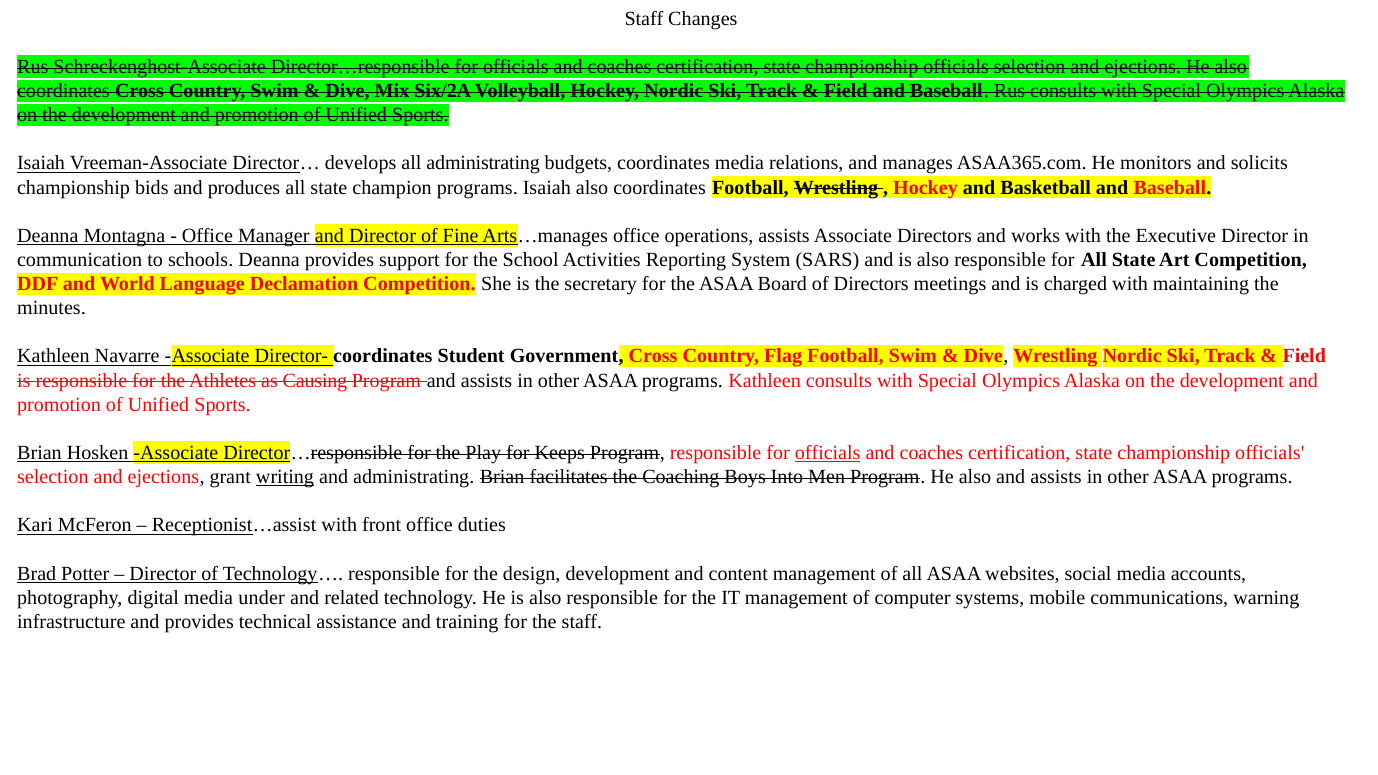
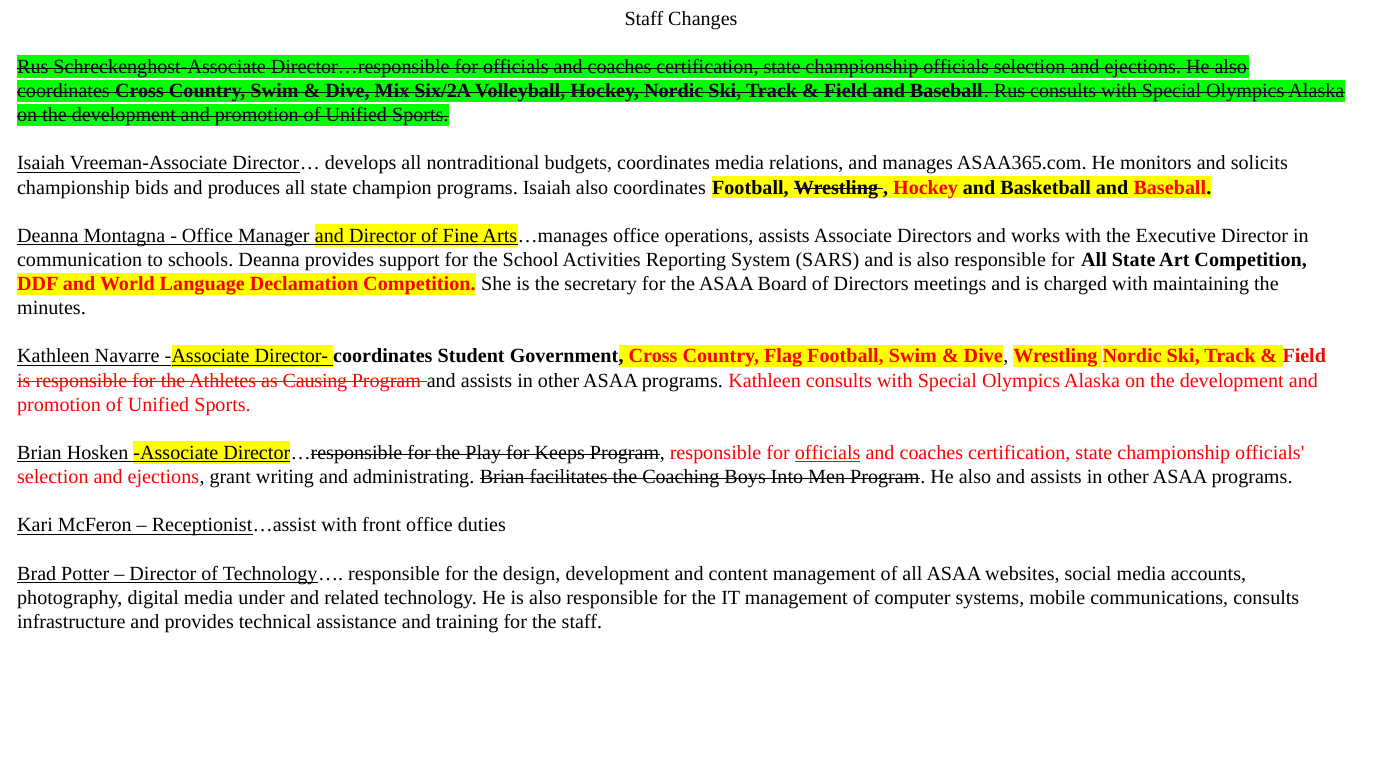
all administrating: administrating -> nontraditional
writing underline: present -> none
communications warning: warning -> consults
